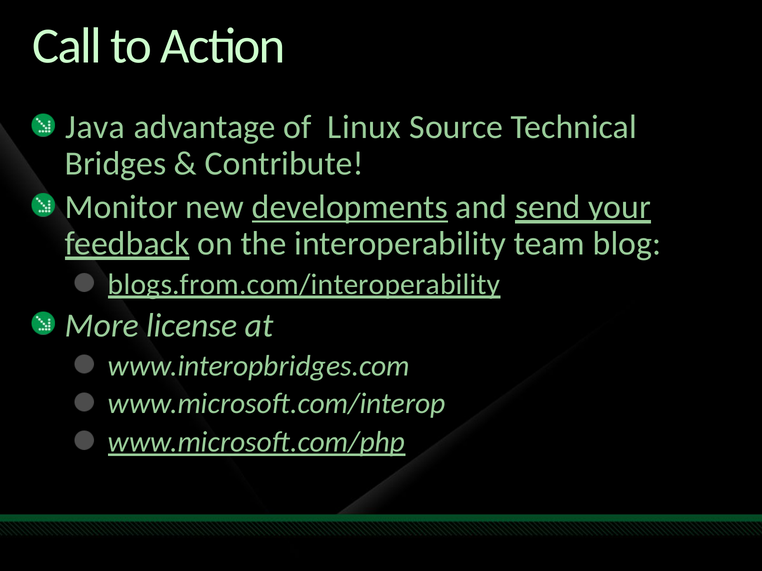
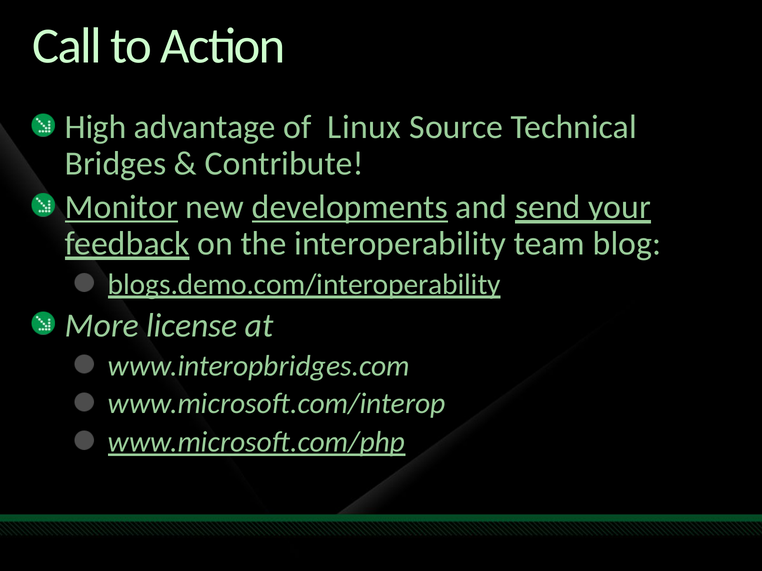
Java: Java -> High
Monitor underline: none -> present
blogs.from.com/interoperability: blogs.from.com/interoperability -> blogs.demo.com/interoperability
